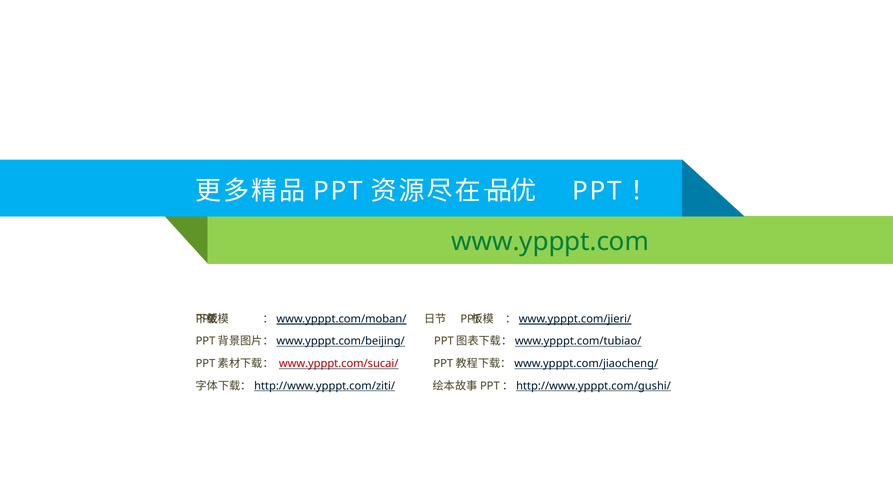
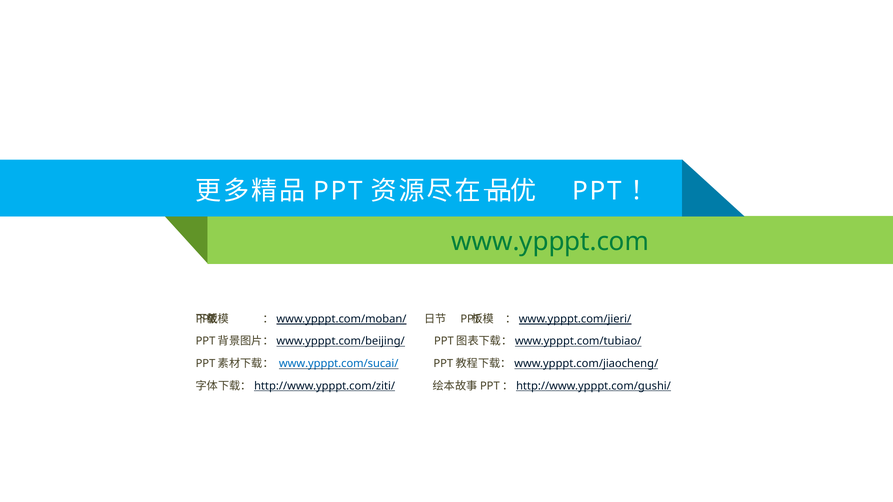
www.ypppt.com/sucai/ colour: red -> blue
